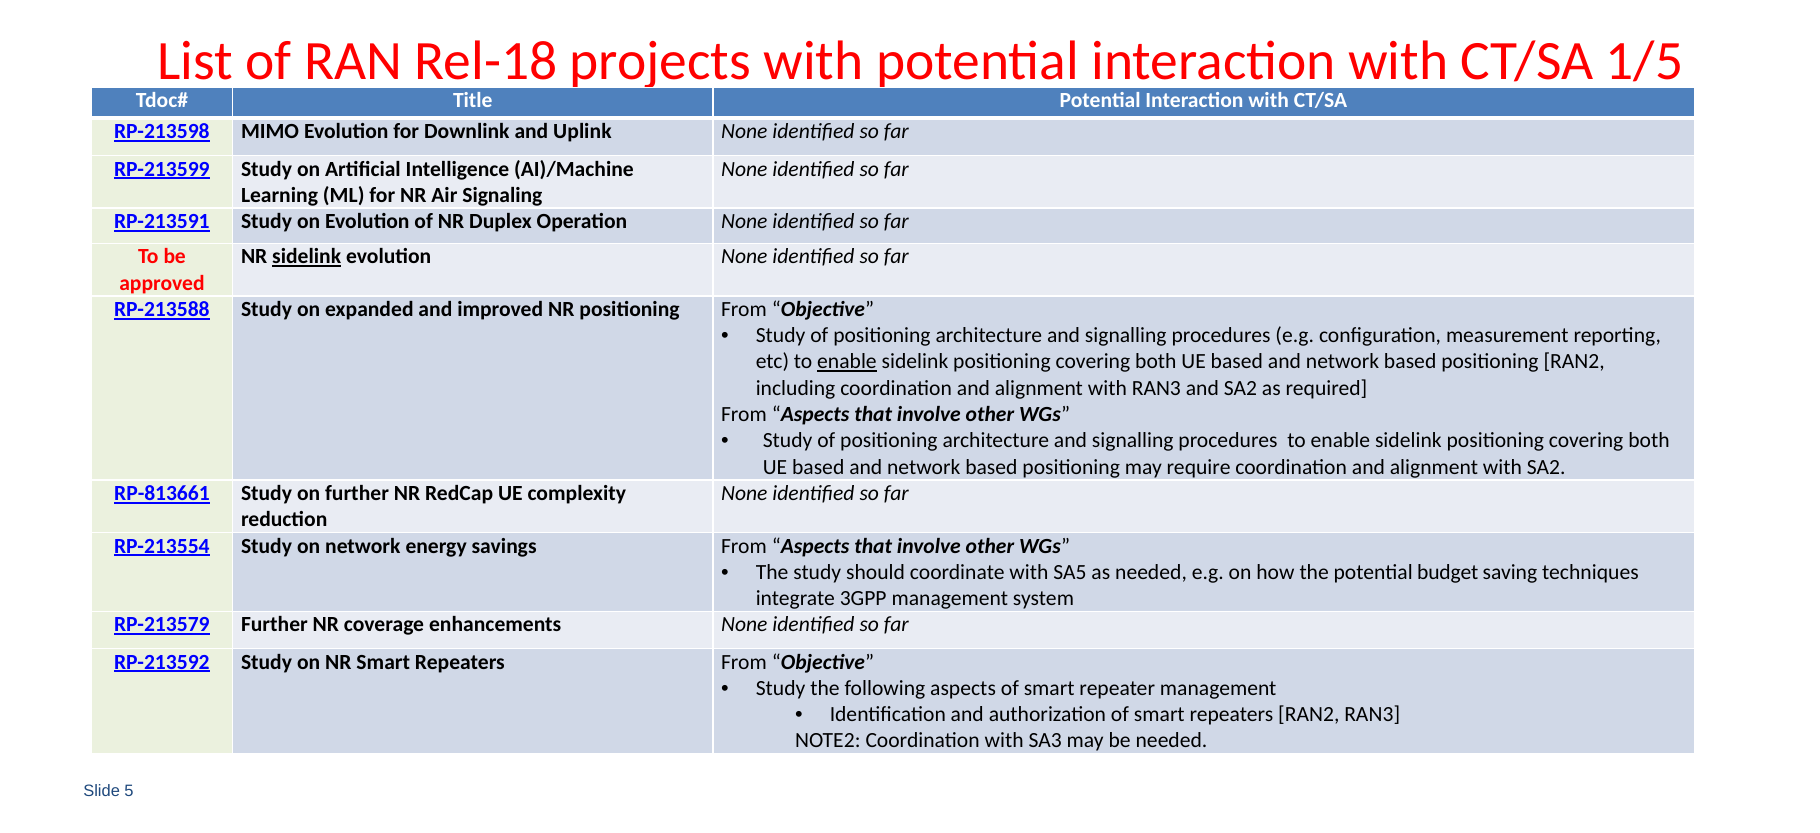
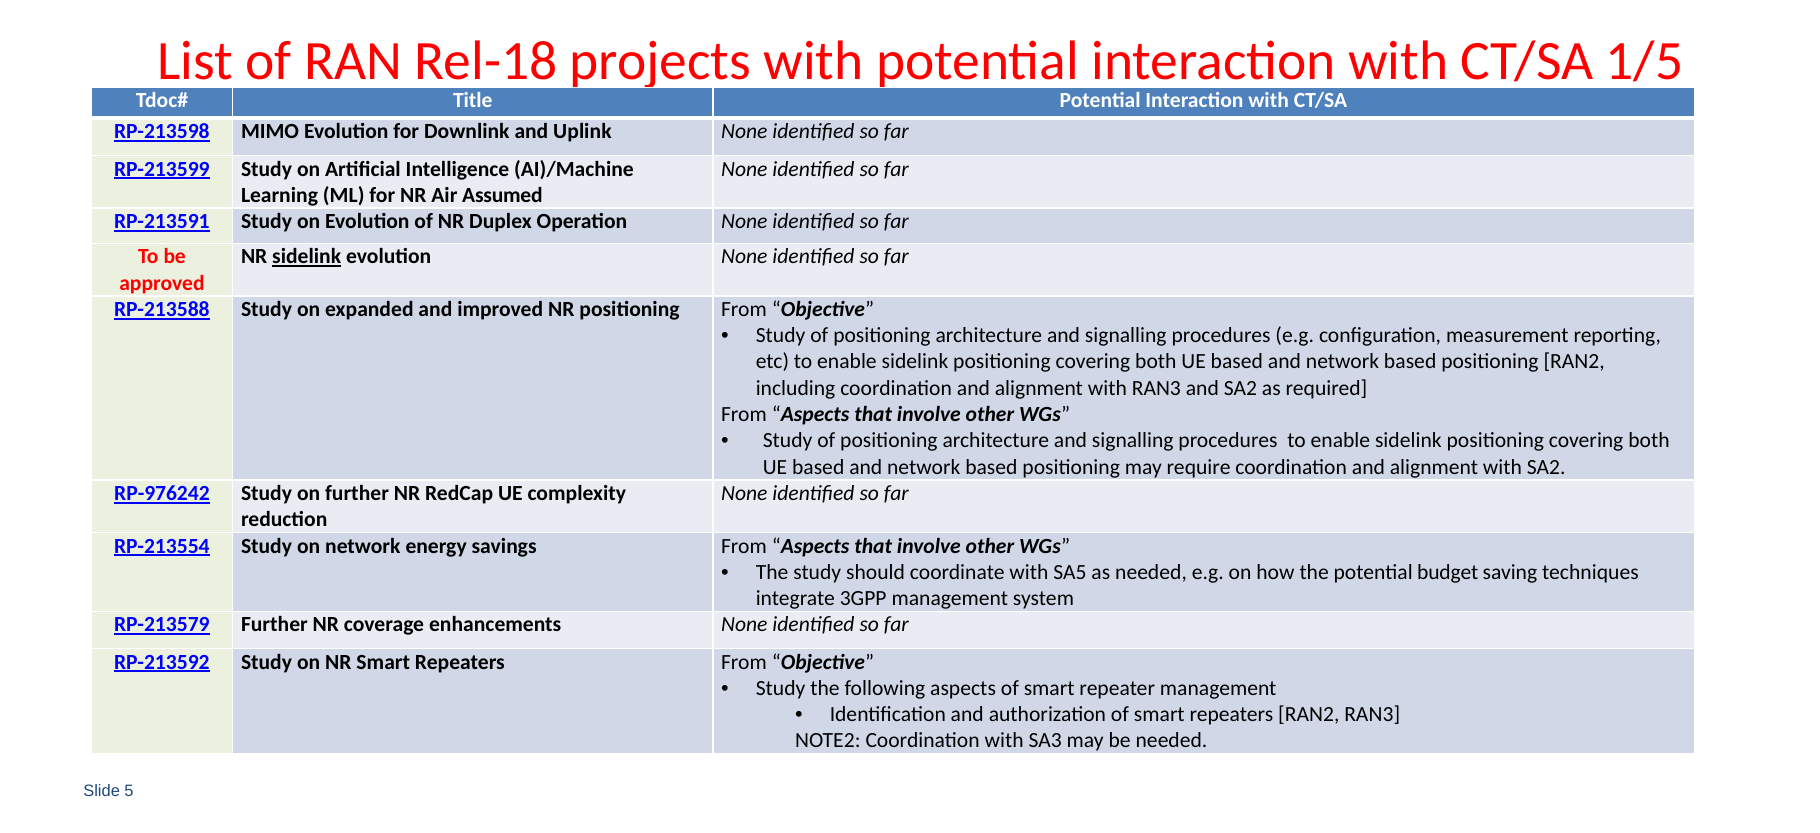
Signaling: Signaling -> Assumed
enable at (847, 362) underline: present -> none
RP-813661: RP-813661 -> RP-976242
